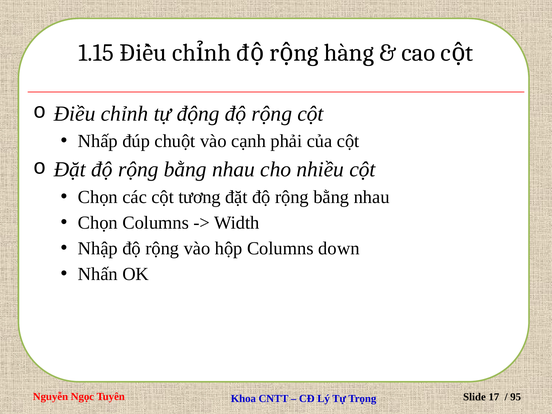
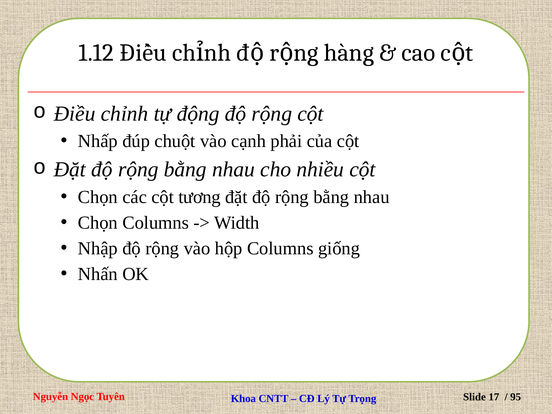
1.15: 1.15 -> 1.12
down: down -> giống
